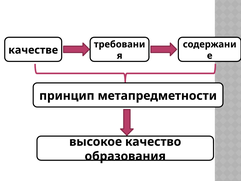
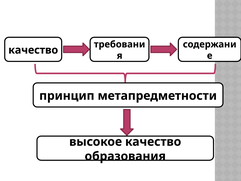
качестве at (33, 50): качестве -> качество
